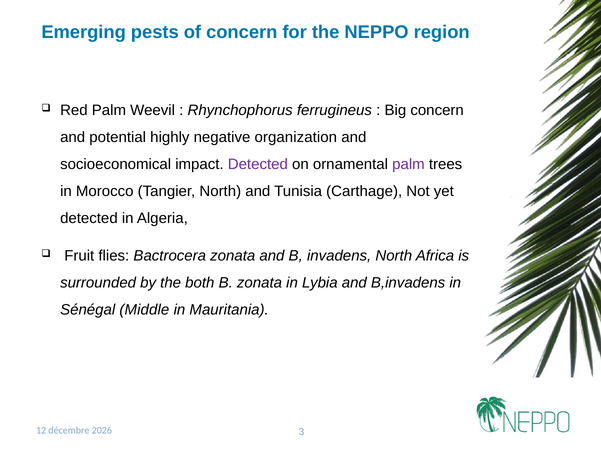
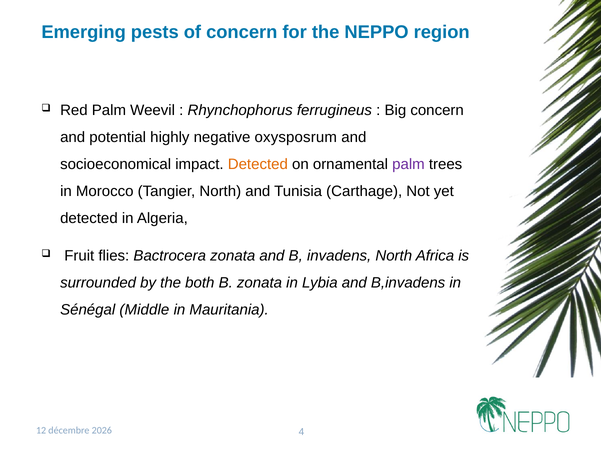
organization: organization -> oxysposrum
Detected at (258, 164) colour: purple -> orange
3: 3 -> 4
